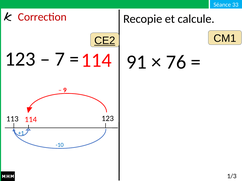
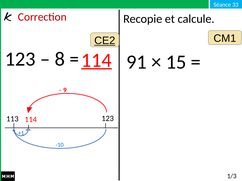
7: 7 -> 8
114 at (96, 60) underline: none -> present
76: 76 -> 15
